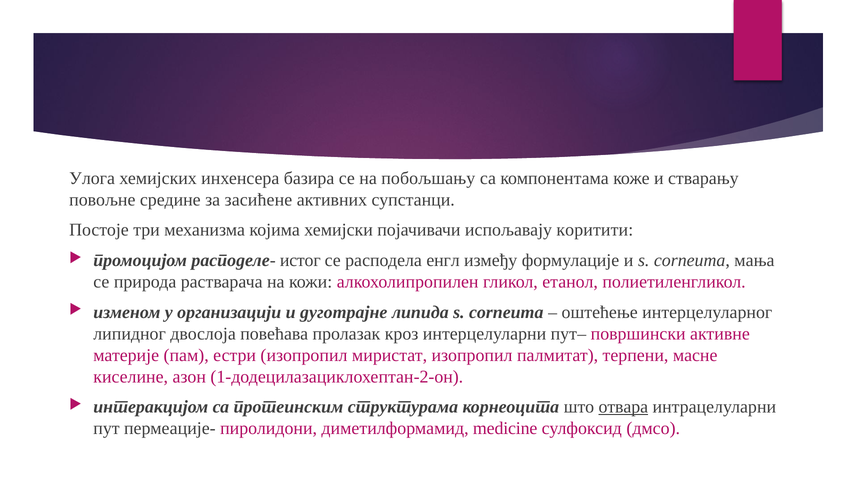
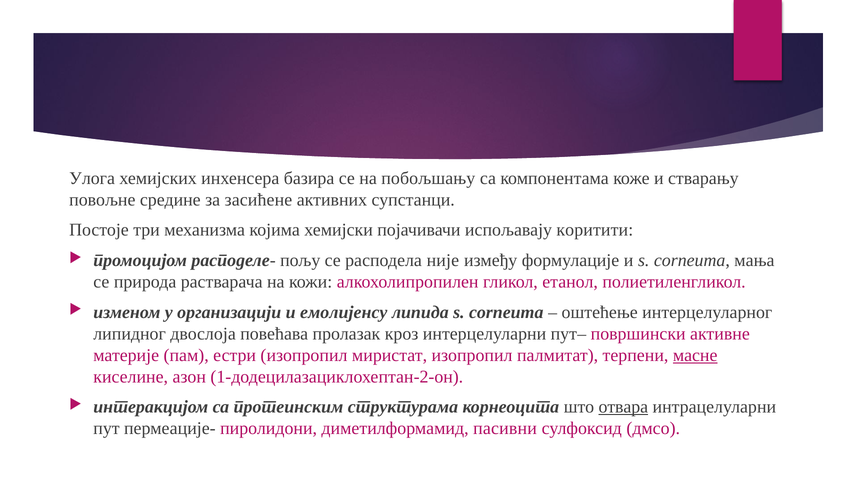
истог: истог -> пољу
енгл: енгл -> није
дуготрајне: дуготрајне -> емолијенсу
масне underline: none -> present
medicine: medicine -> пасивни
